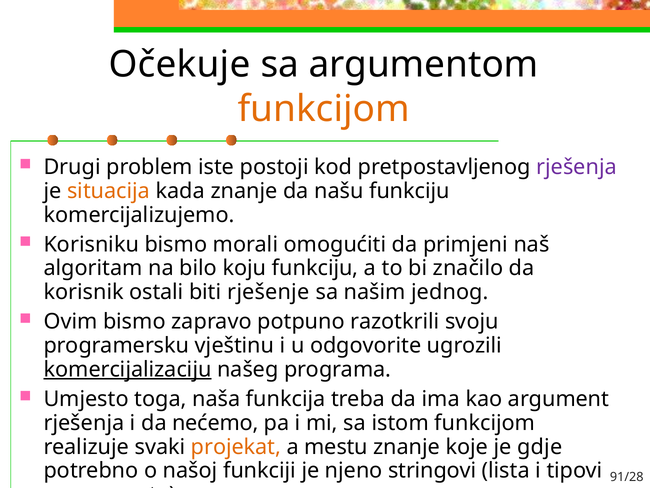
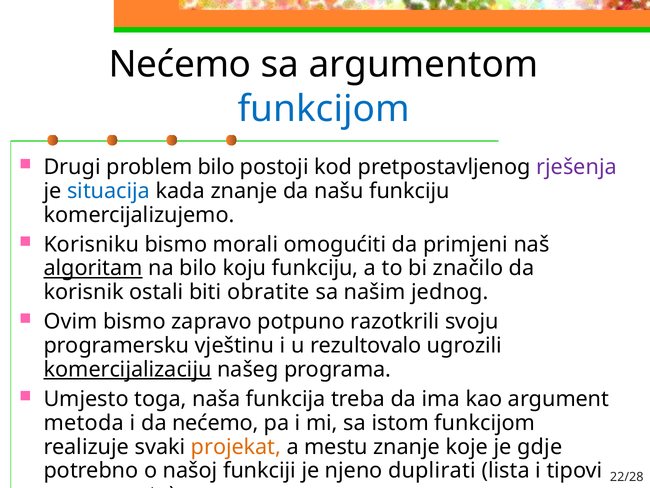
Očekuje at (180, 64): Očekuje -> Nećemo
funkcijom at (324, 109) colour: orange -> blue
problem iste: iste -> bilo
situacija colour: orange -> blue
algoritam underline: none -> present
rješenje: rješenje -> obratite
odgovorite: odgovorite -> rezultovalo
rješenja at (84, 422): rješenja -> metoda
stringovi: stringovi -> duplirati
91/28: 91/28 -> 22/28
